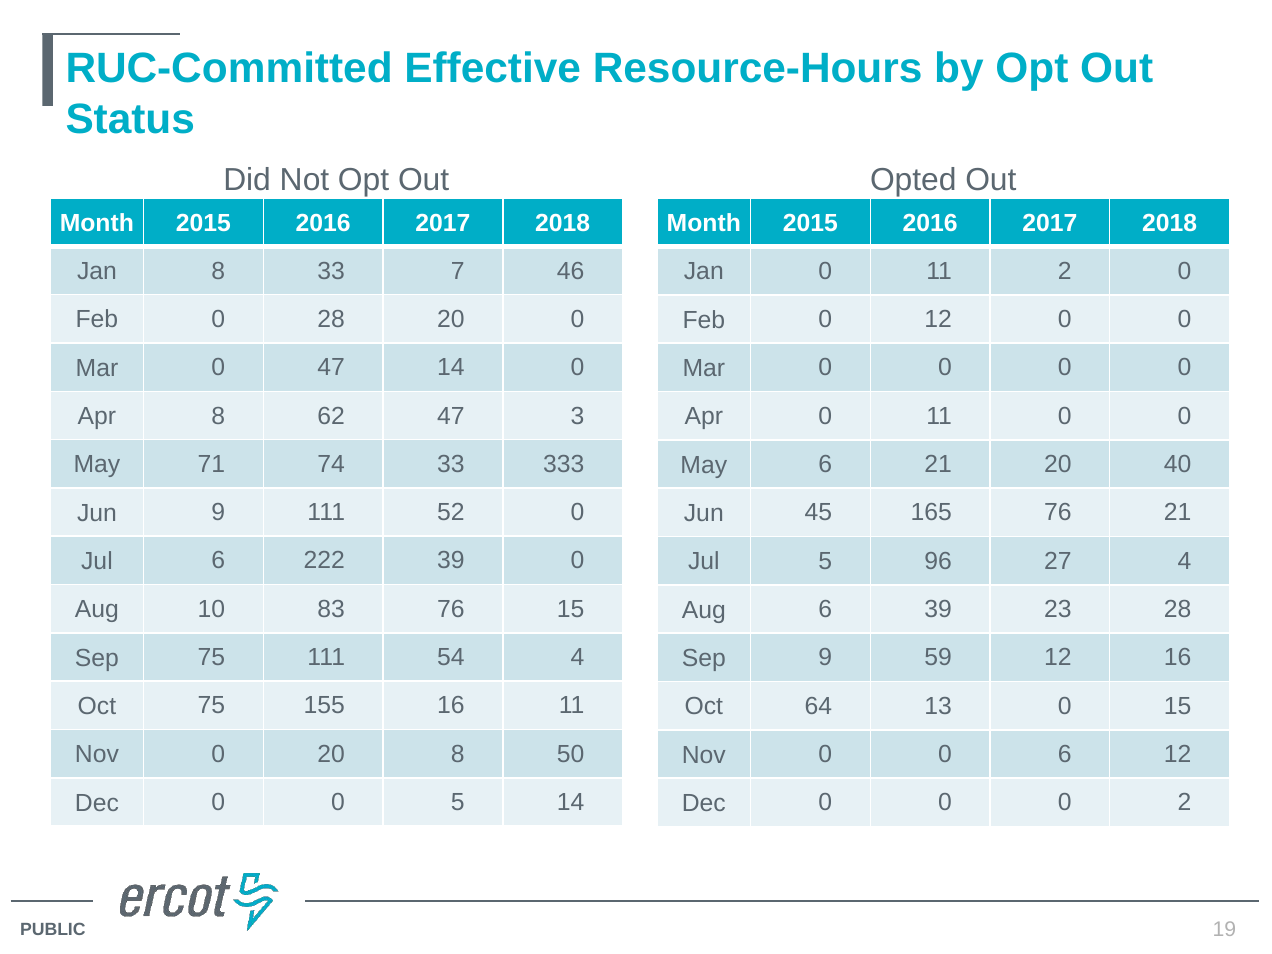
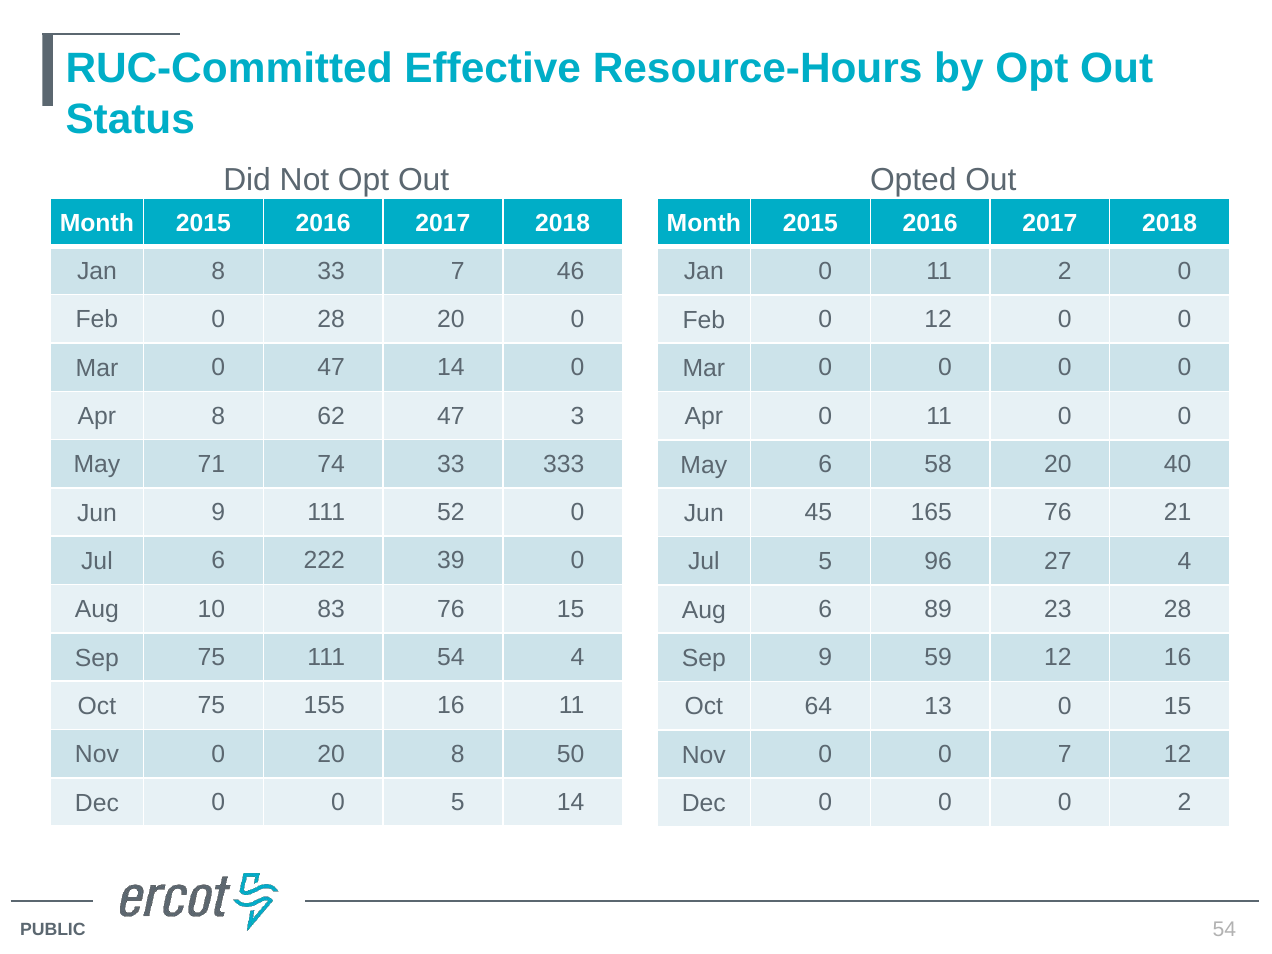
6 21: 21 -> 58
6 39: 39 -> 89
0 6: 6 -> 7
19 at (1224, 929): 19 -> 54
